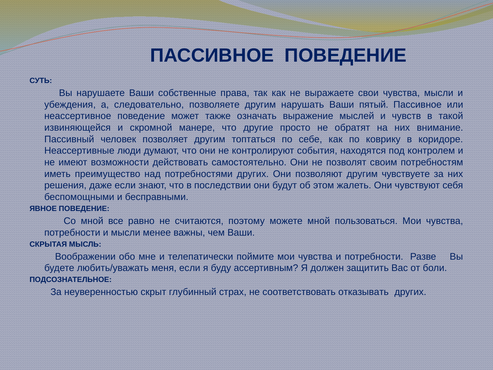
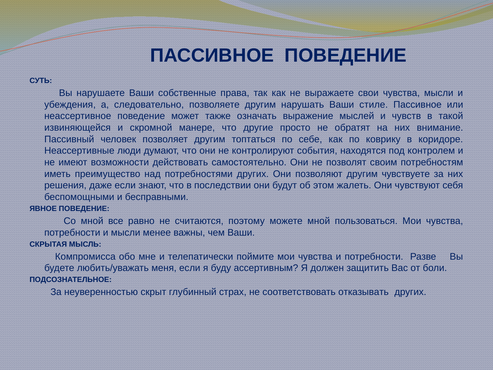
пятый: пятый -> стиле
Воображении: Воображении -> Компромисса
